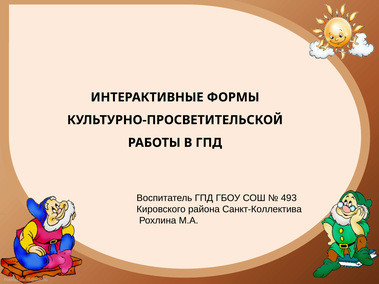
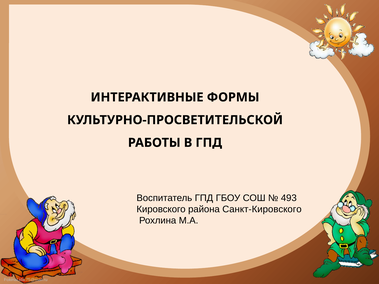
Санкт-Коллектива: Санкт-Коллектива -> Санкт-Кировского
